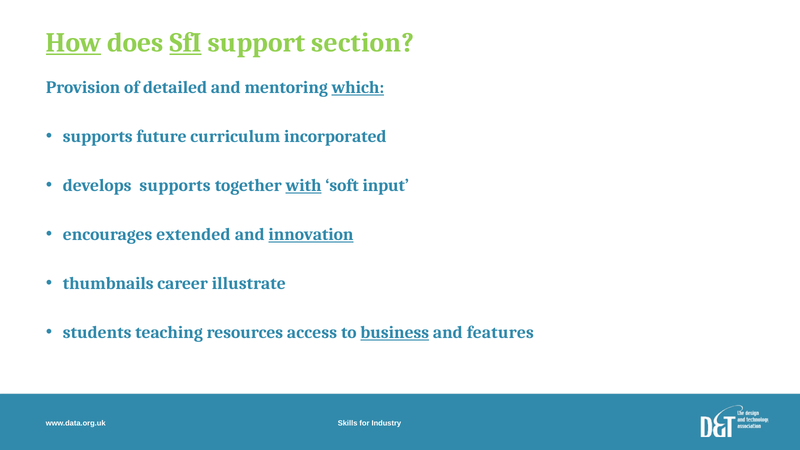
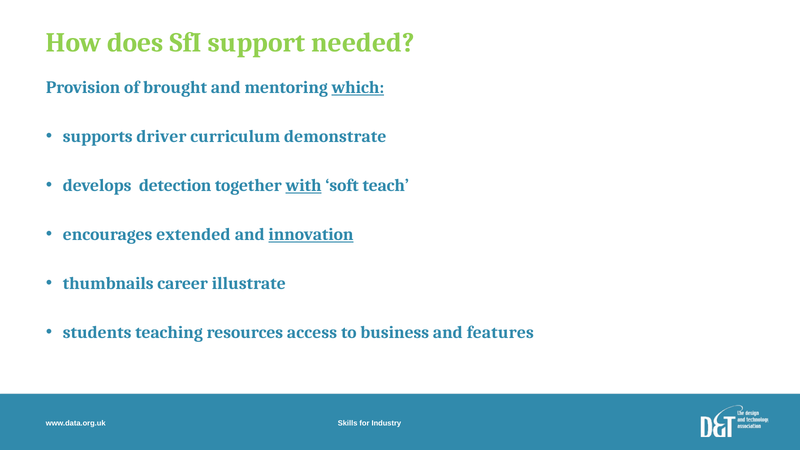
How underline: present -> none
SfI underline: present -> none
section: section -> needed
detailed: detailed -> brought
future: future -> driver
incorporated: incorporated -> demonstrate
develops supports: supports -> detection
input: input -> teach
business underline: present -> none
